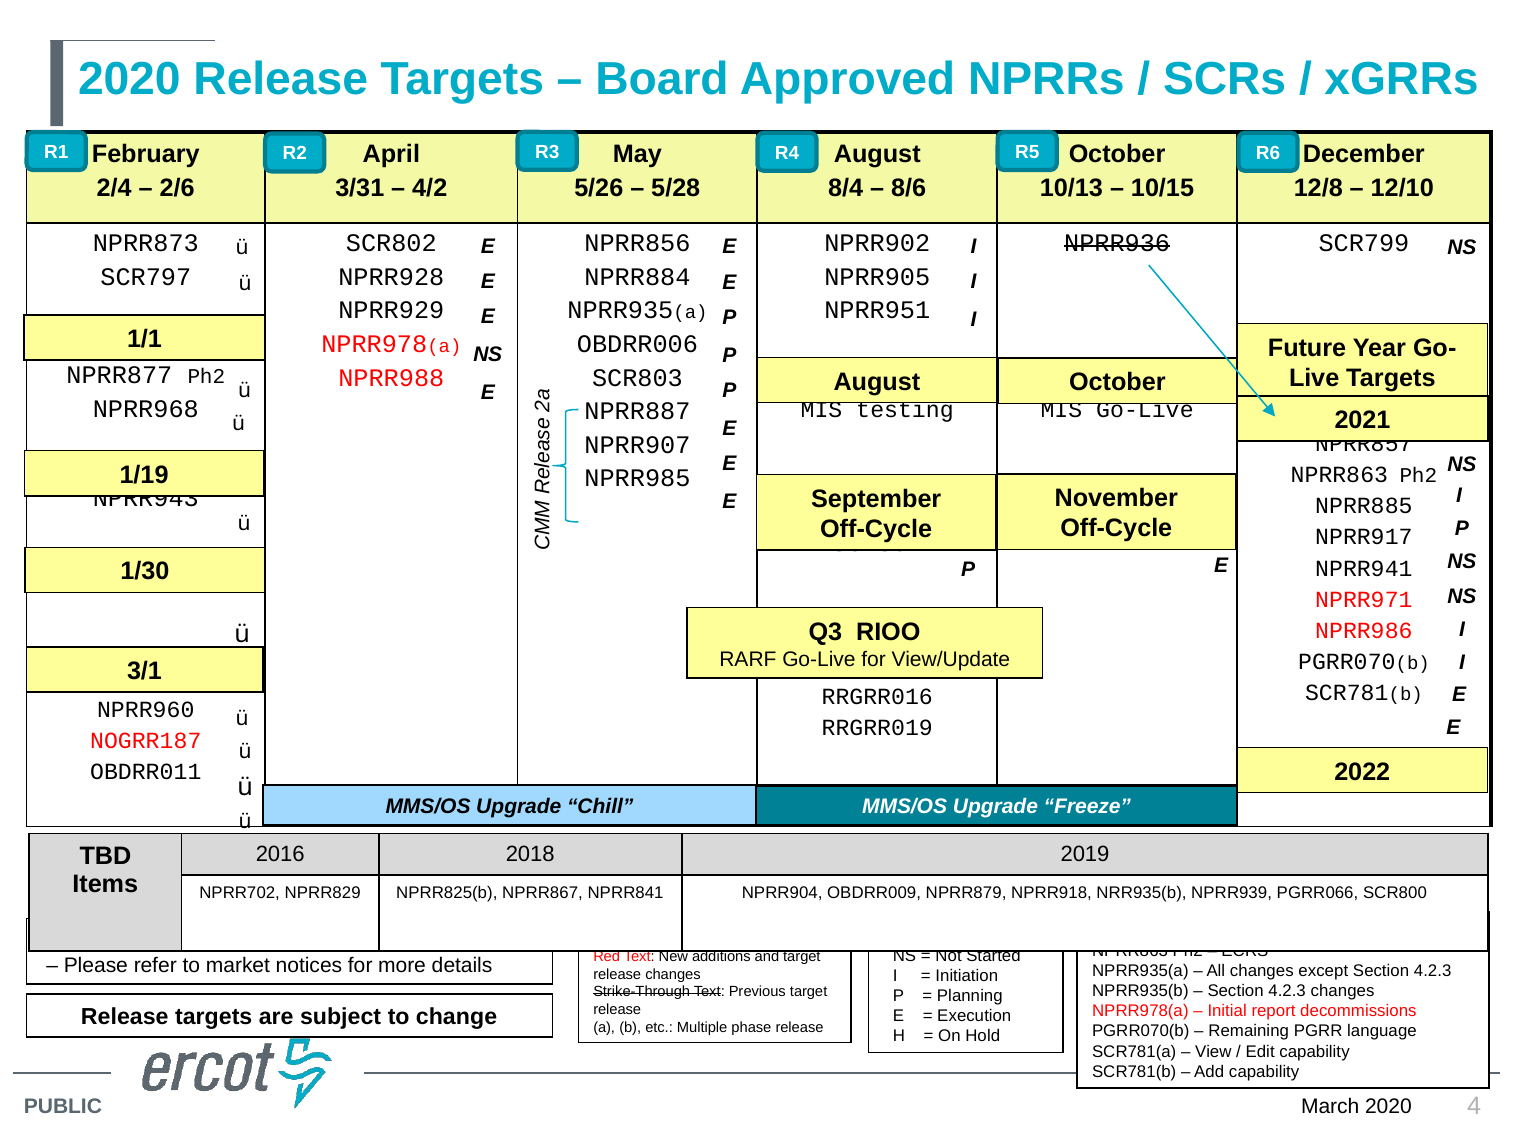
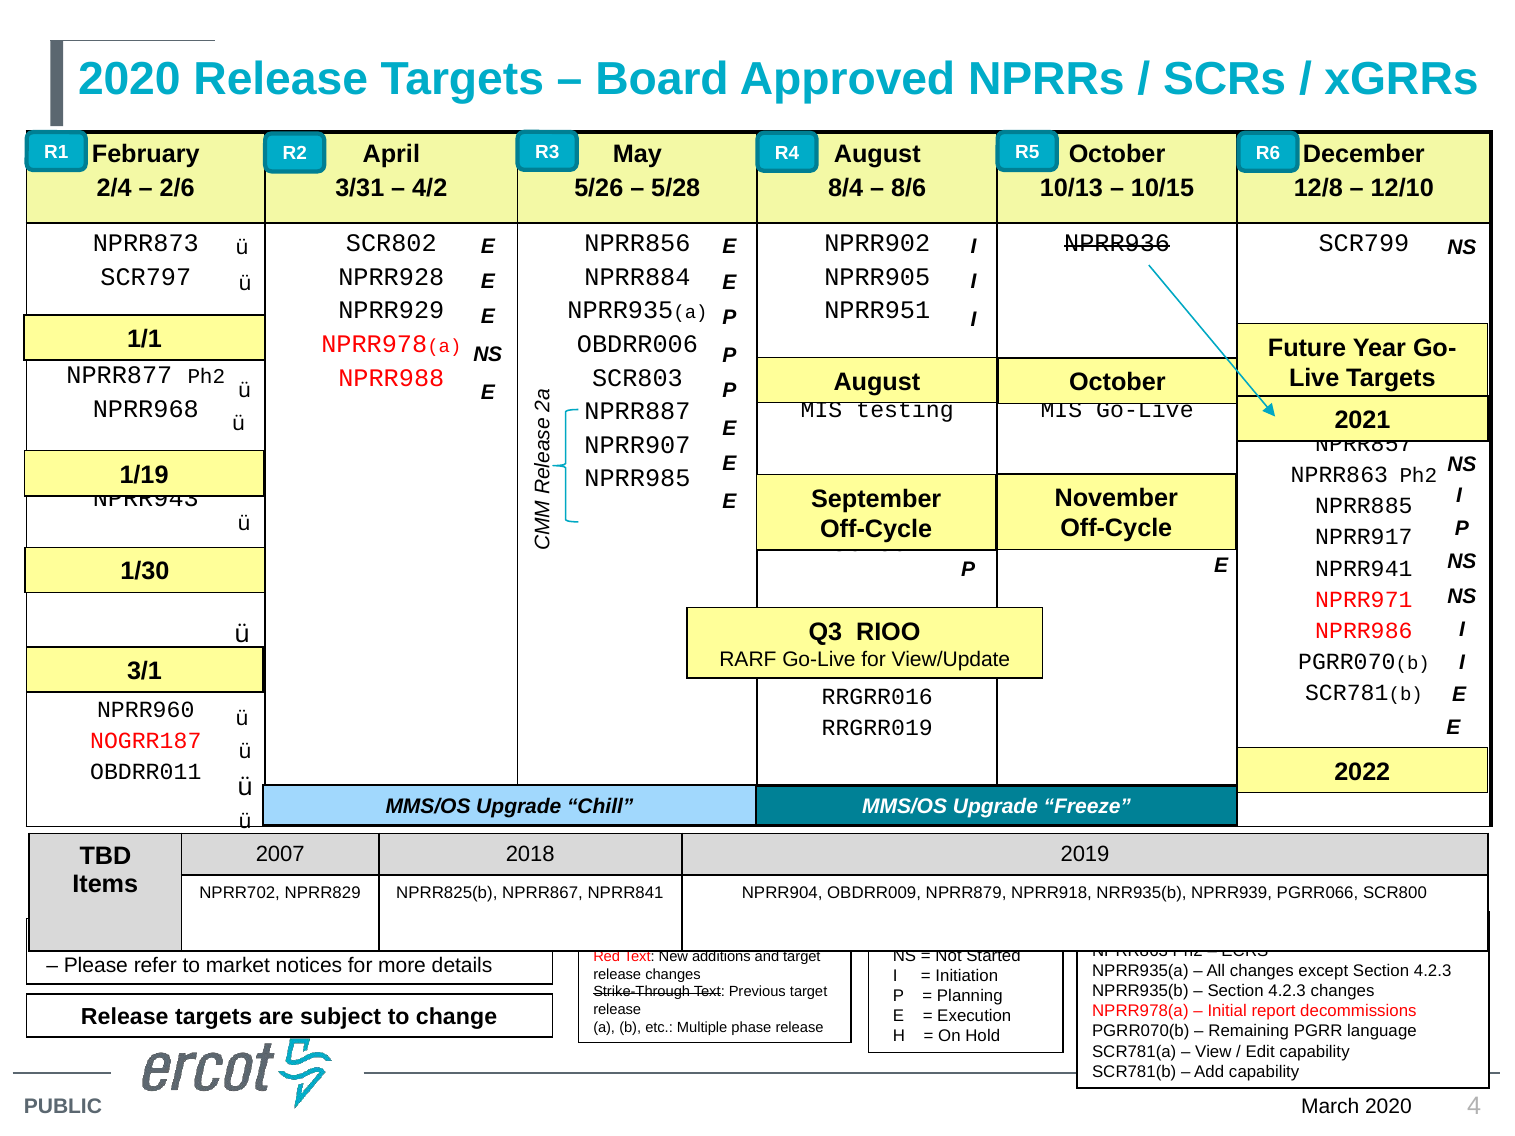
2016: 2016 -> 2007
